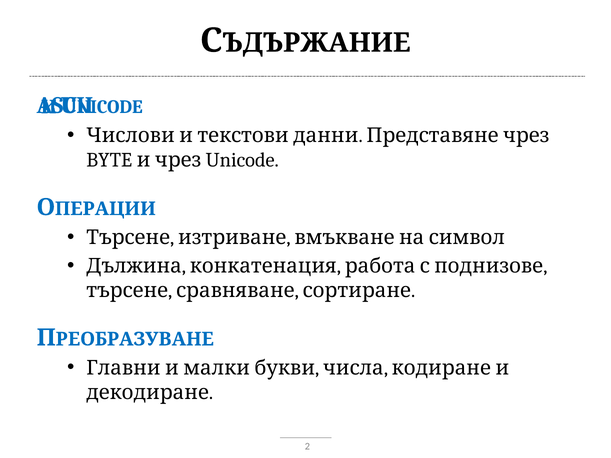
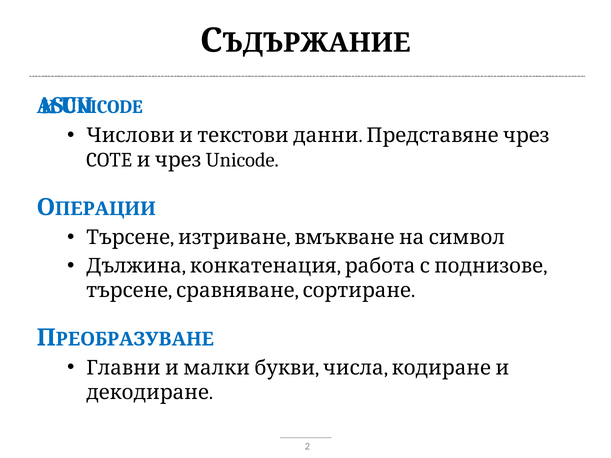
BYTE: BYTE -> COTE
